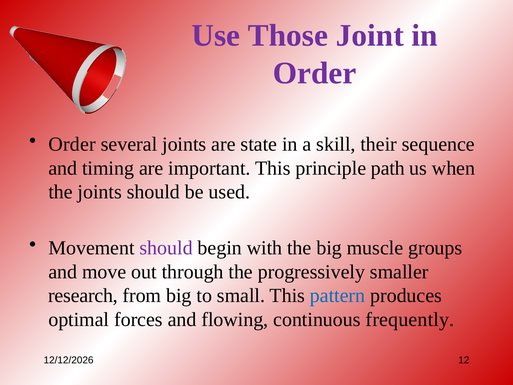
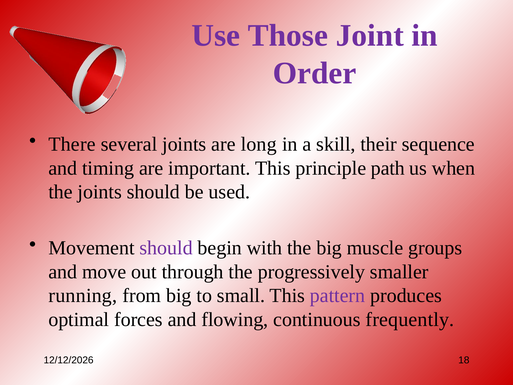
Order at (72, 144): Order -> There
state: state -> long
research: research -> running
pattern colour: blue -> purple
12: 12 -> 18
